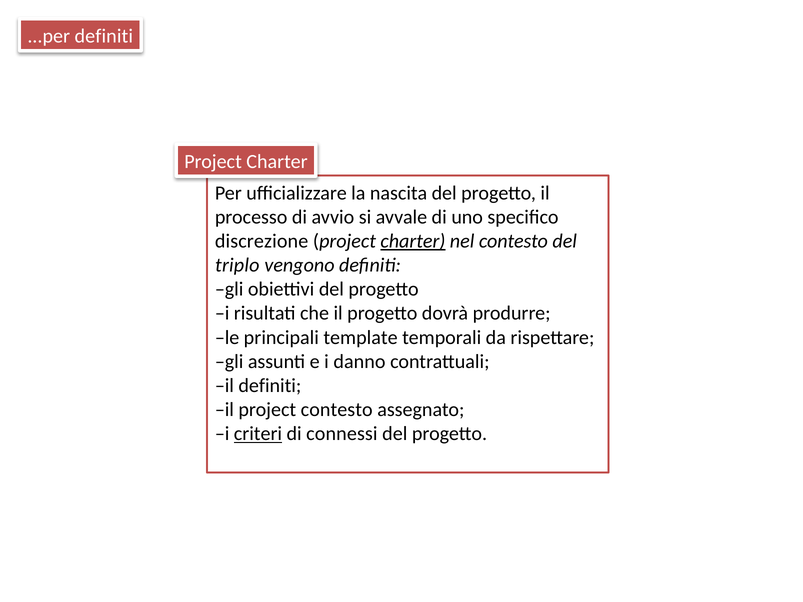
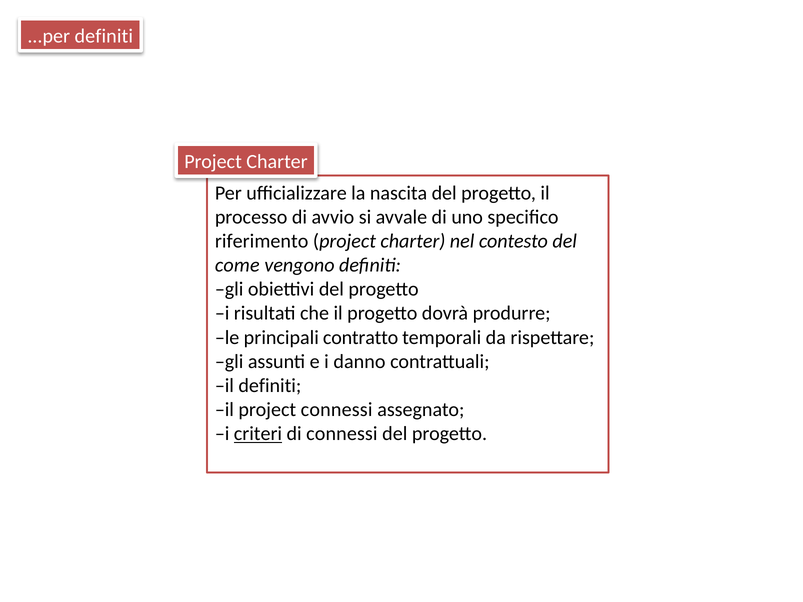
discrezione: discrezione -> riferimento
charter at (413, 241) underline: present -> none
triplo: triplo -> come
template: template -> contratto
project contesto: contesto -> connessi
